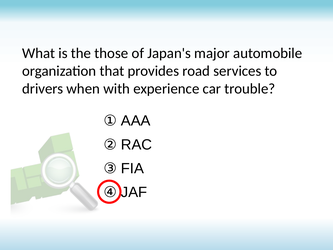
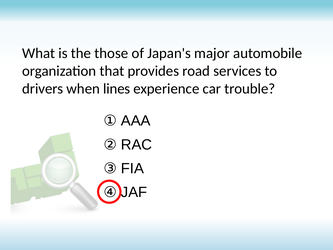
with: with -> lines
